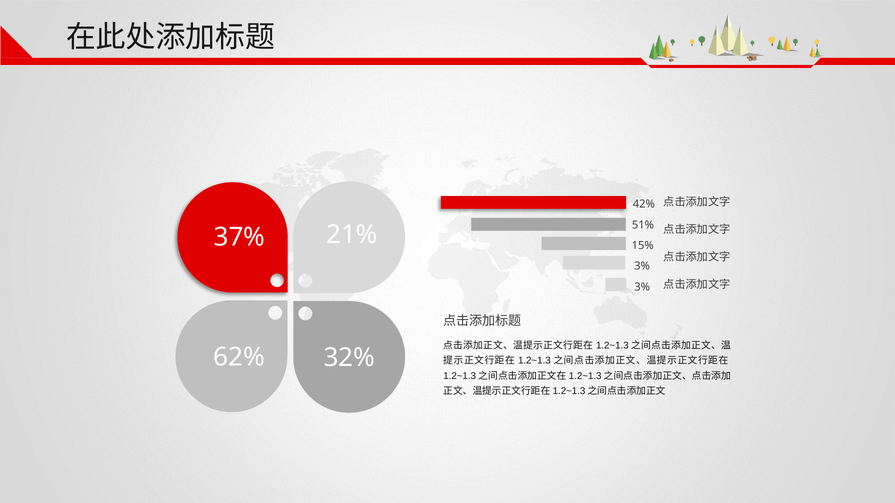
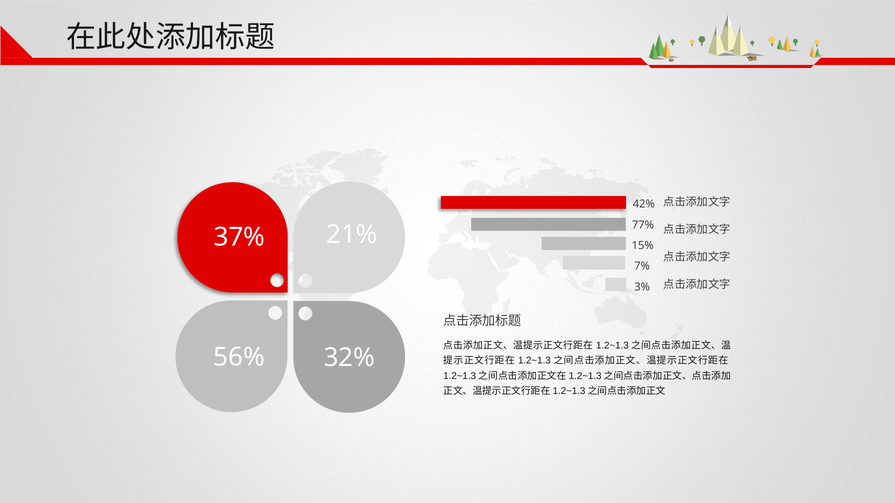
51%: 51% -> 77%
3% at (642, 266): 3% -> 7%
62%: 62% -> 56%
